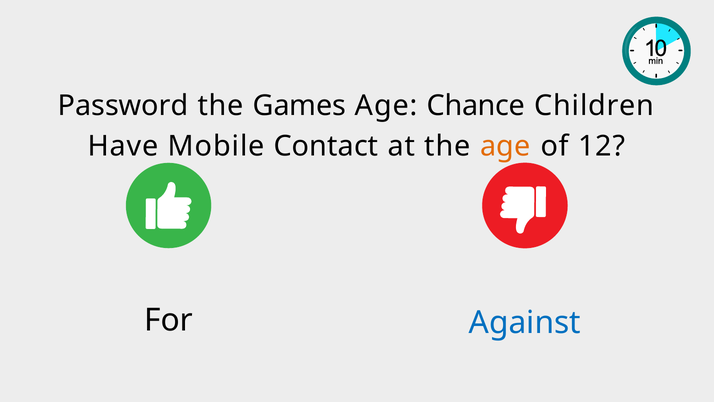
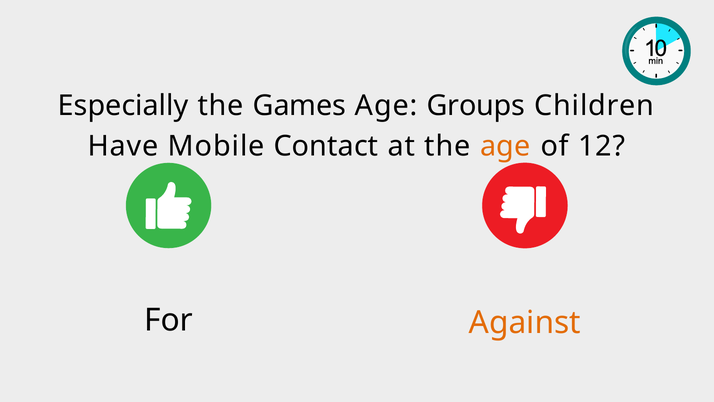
Password: Password -> Especially
Chance: Chance -> Groups
Against colour: blue -> orange
